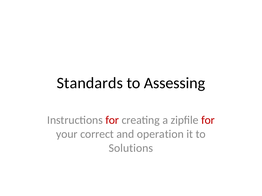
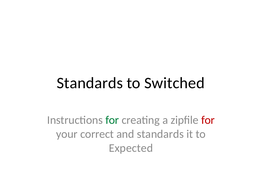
Assessing: Assessing -> Switched
for at (112, 120) colour: red -> green
and operation: operation -> standards
Solutions: Solutions -> Expected
